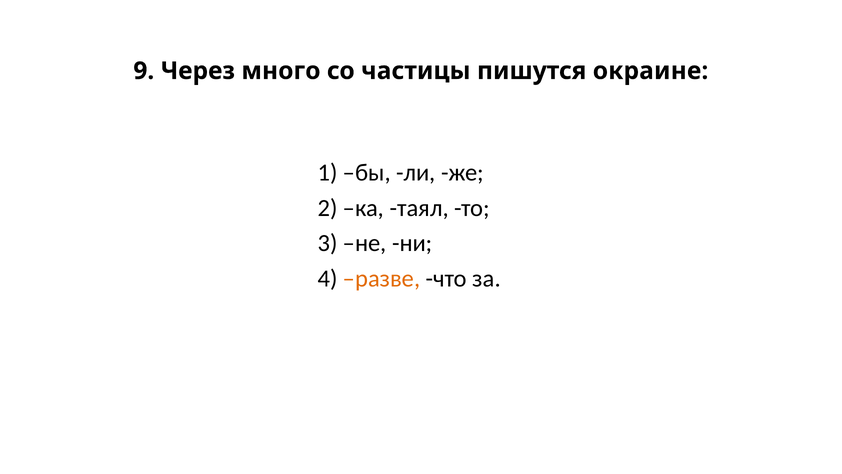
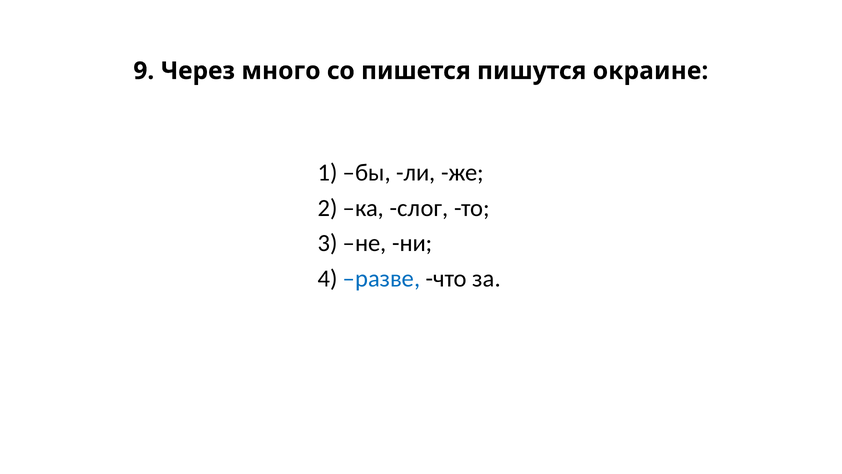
частицы: частицы -> пишется
таял: таял -> слог
разве colour: orange -> blue
